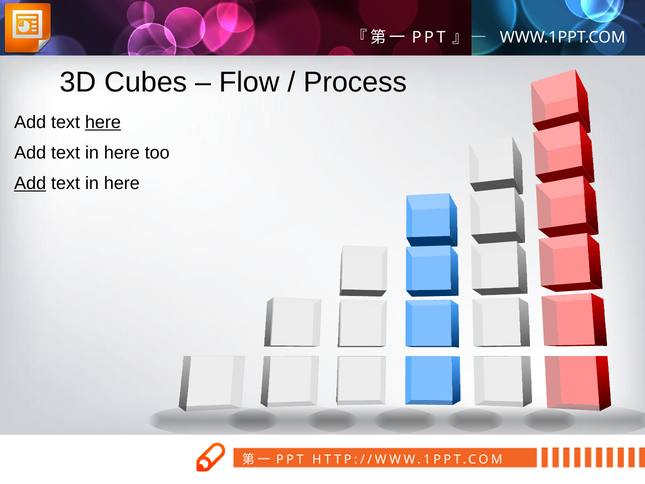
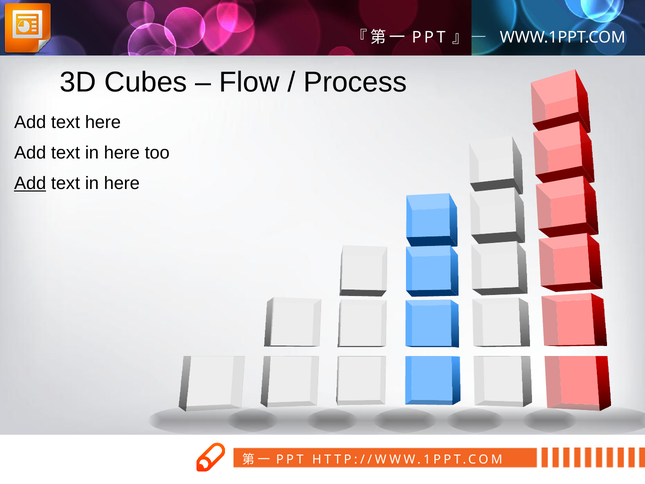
here at (103, 122) underline: present -> none
